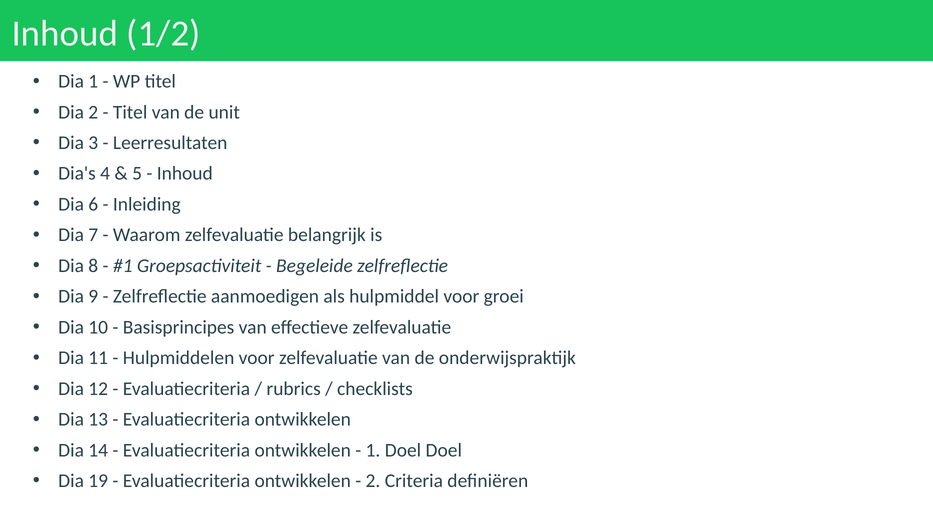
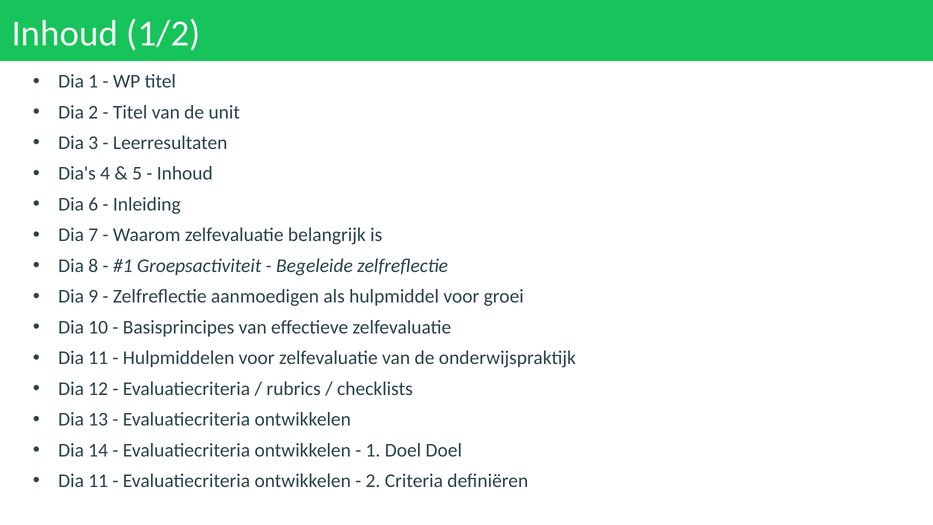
19 at (98, 481): 19 -> 11
